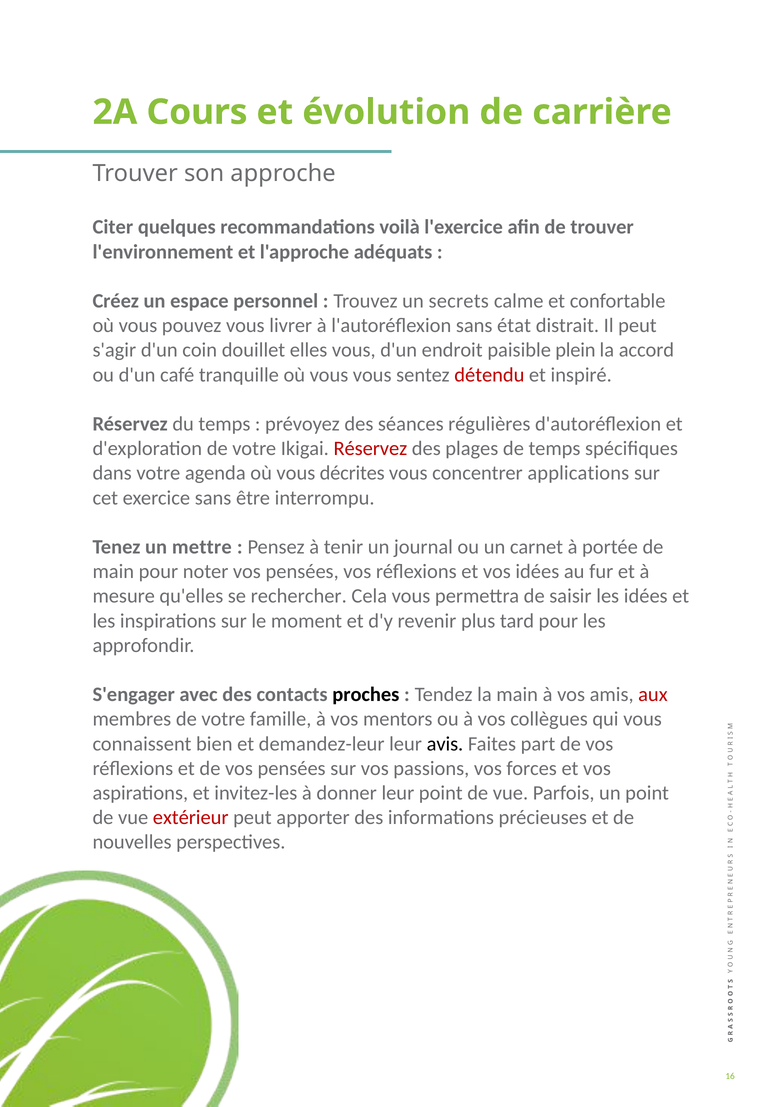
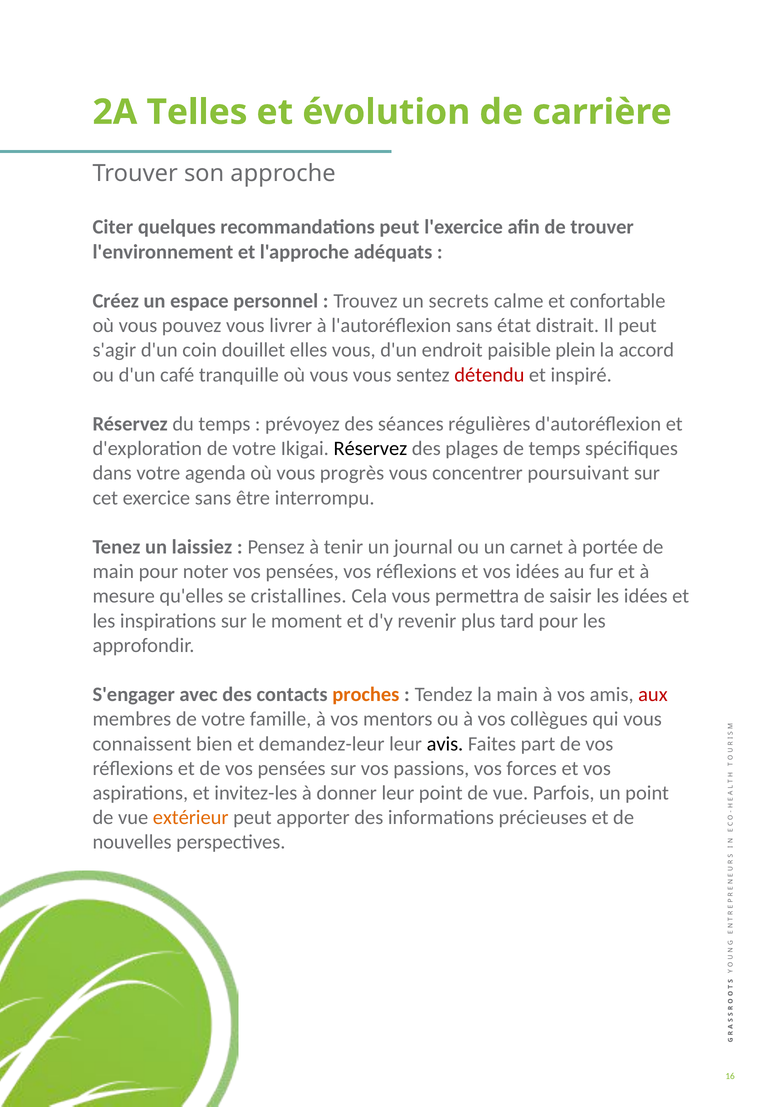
Cours: Cours -> Telles
recommandations voilà: voilà -> peut
Réservez at (370, 449) colour: red -> black
décrites: décrites -> progrès
applications: applications -> poursuivant
mettre: mettre -> laissiez
rechercher: rechercher -> cristallines
proches colour: black -> orange
extérieur colour: red -> orange
